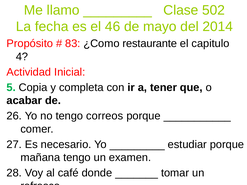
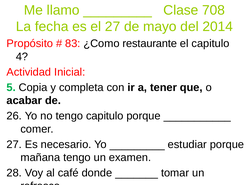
502: 502 -> 708
el 46: 46 -> 27
tengo correos: correos -> capitulo
